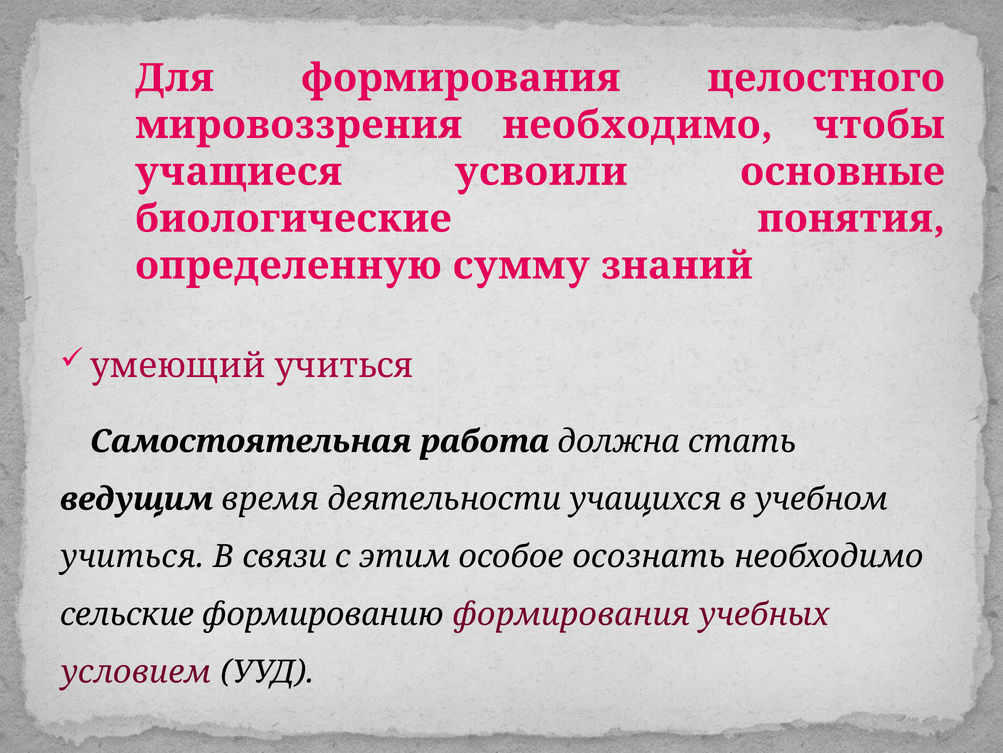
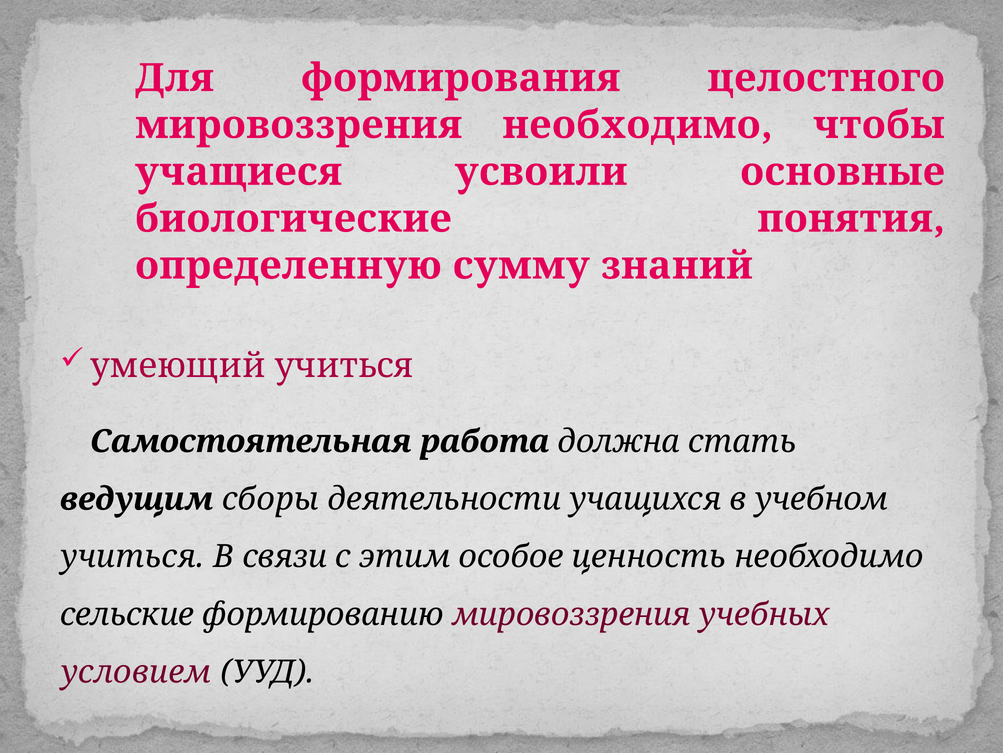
время: время -> сборы
осознать: осознать -> ценность
формированию формирования: формирования -> мировоззрения
